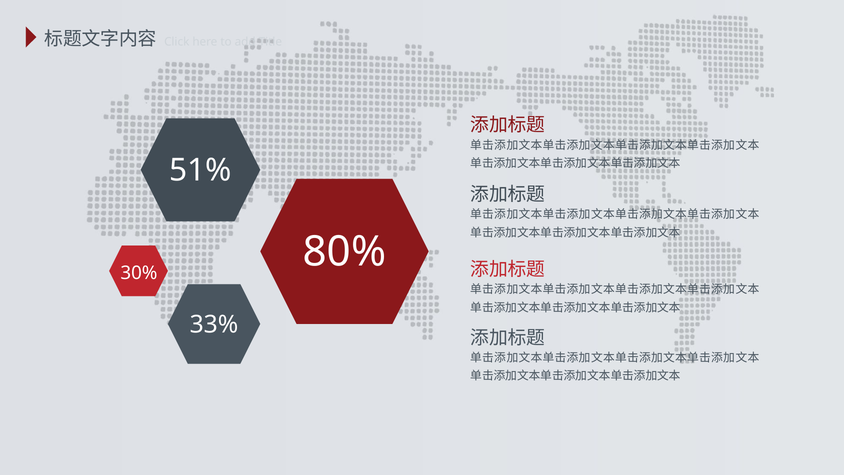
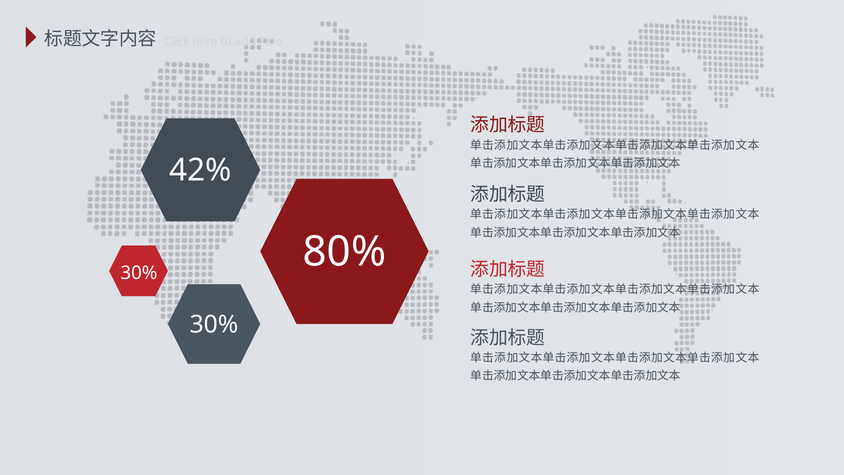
51%: 51% -> 42%
33% at (214, 324): 33% -> 30%
